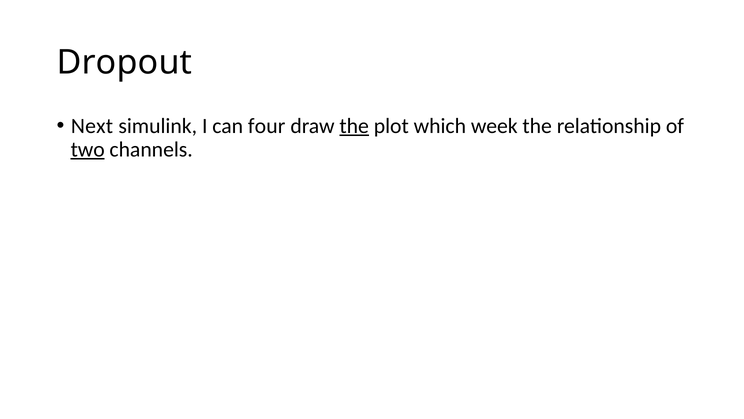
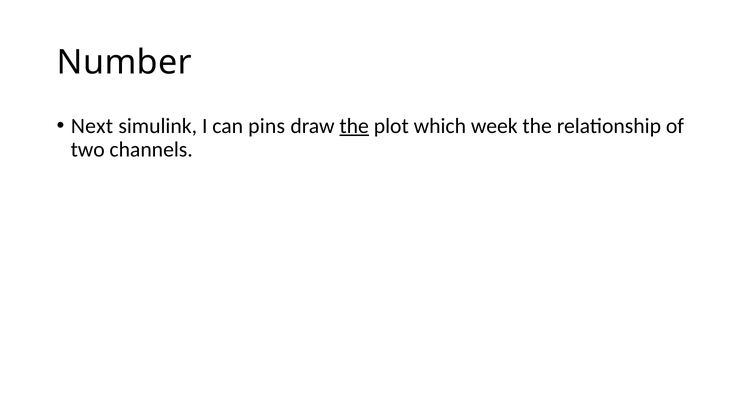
Dropout: Dropout -> Number
four: four -> pins
two underline: present -> none
